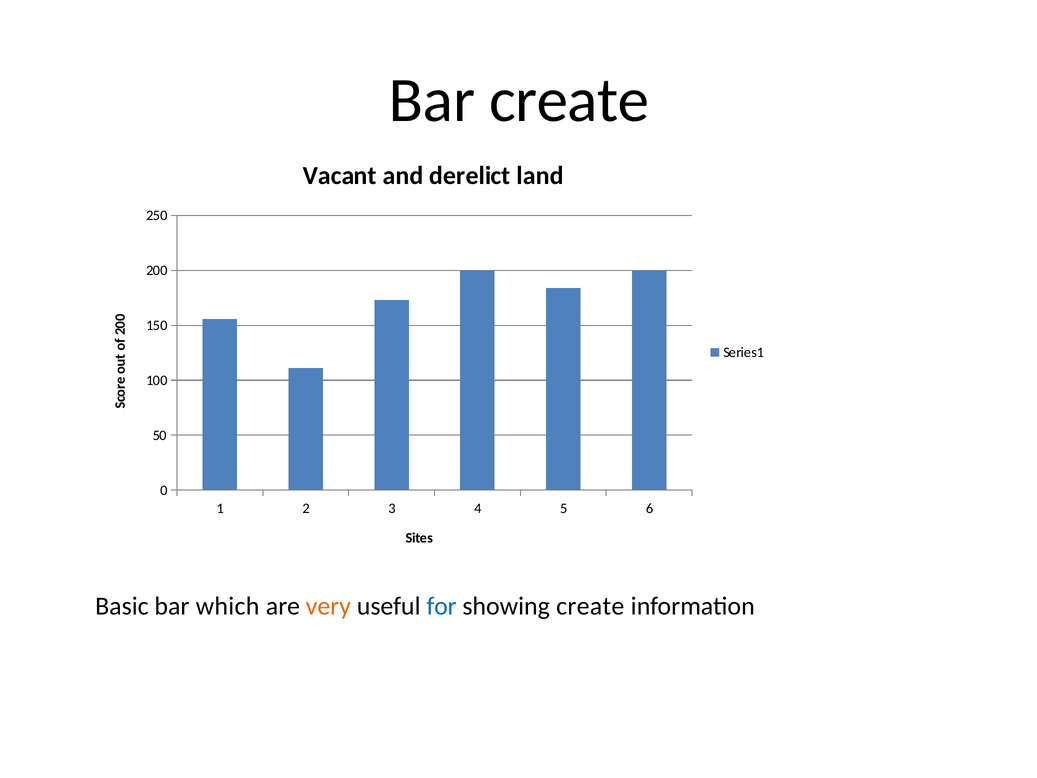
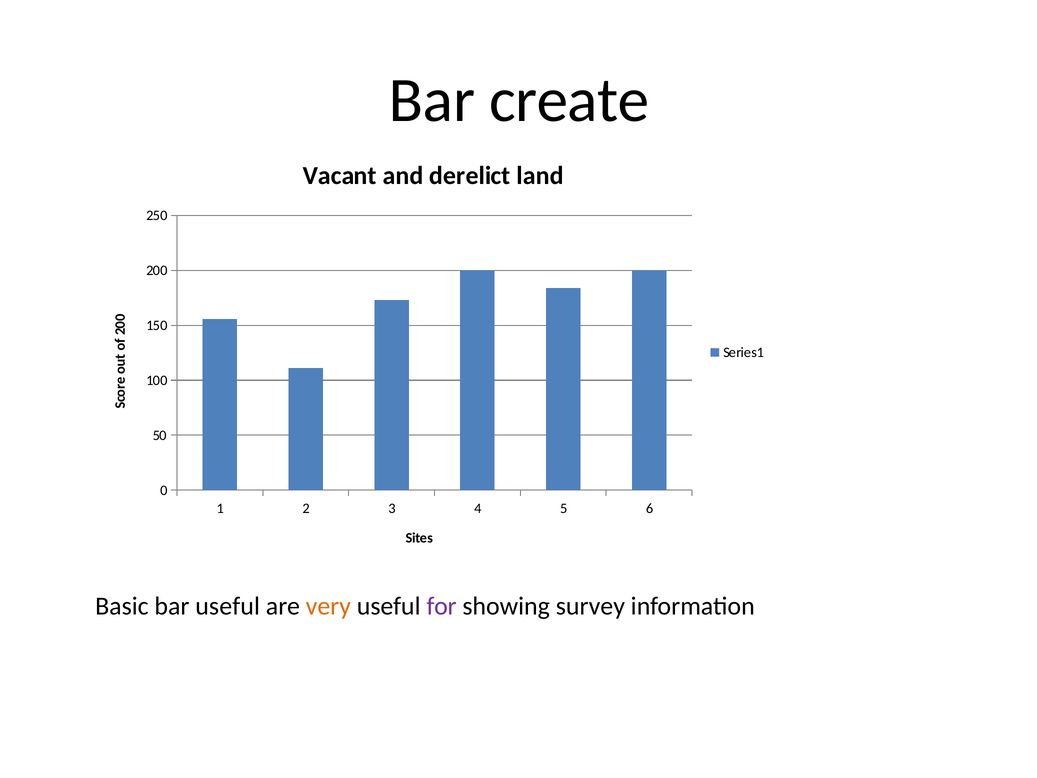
bar which: which -> useful
for colour: blue -> purple
showing create: create -> survey
